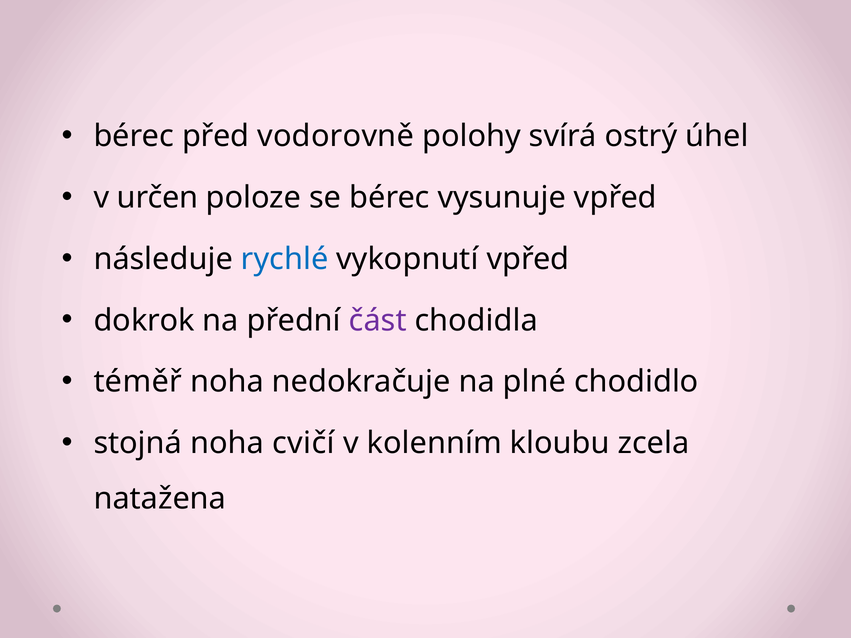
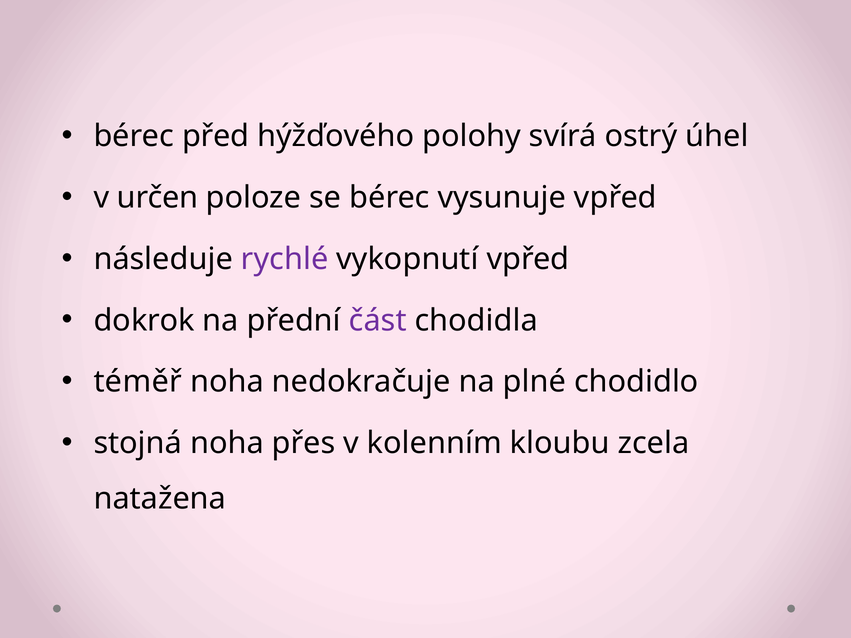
vodorovně: vodorovně -> hýžďového
rychlé colour: blue -> purple
cvičí: cvičí -> přes
